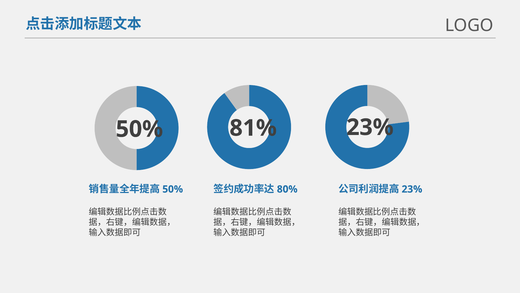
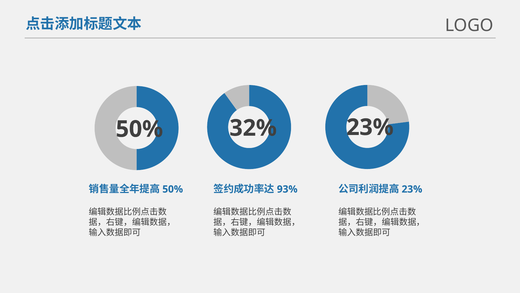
81%: 81% -> 32%
80%: 80% -> 93%
